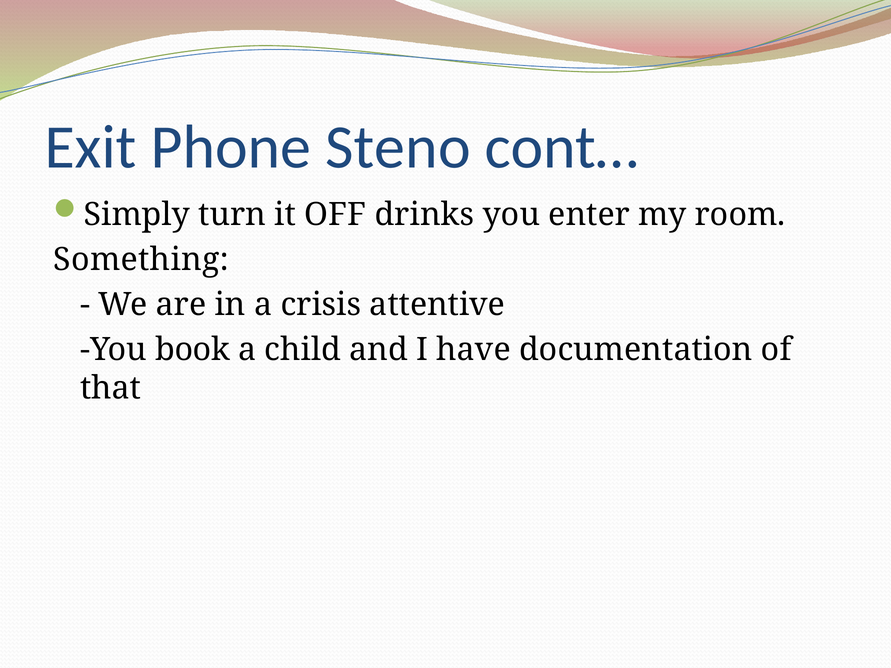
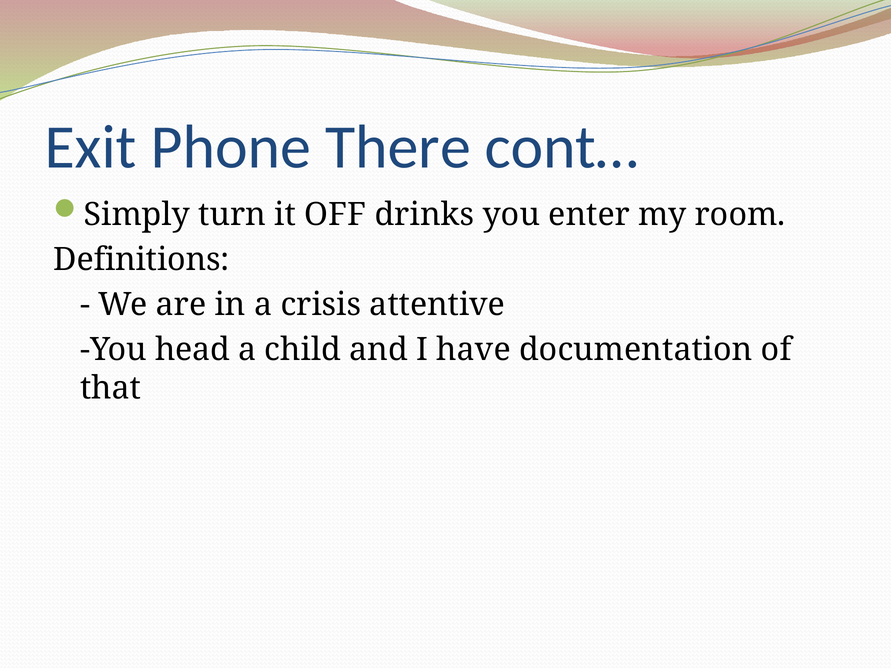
Steno: Steno -> There
Something: Something -> Definitions
book: book -> head
